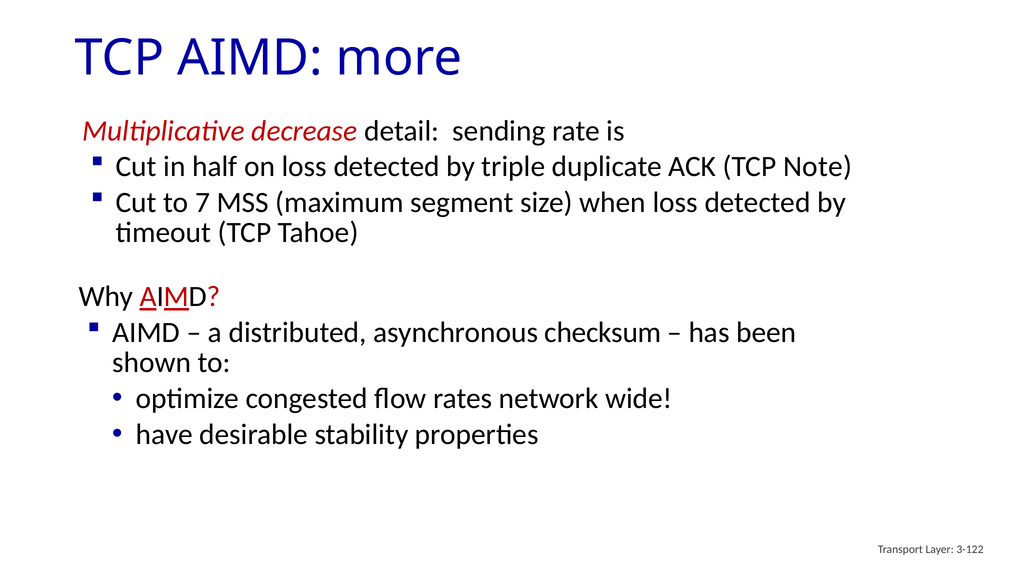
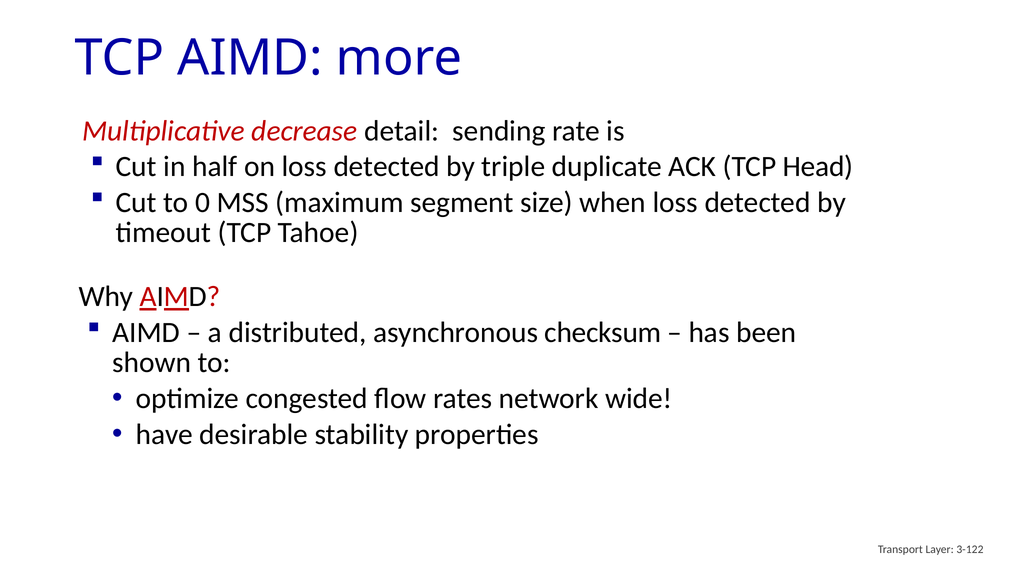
Note: Note -> Head
7: 7 -> 0
